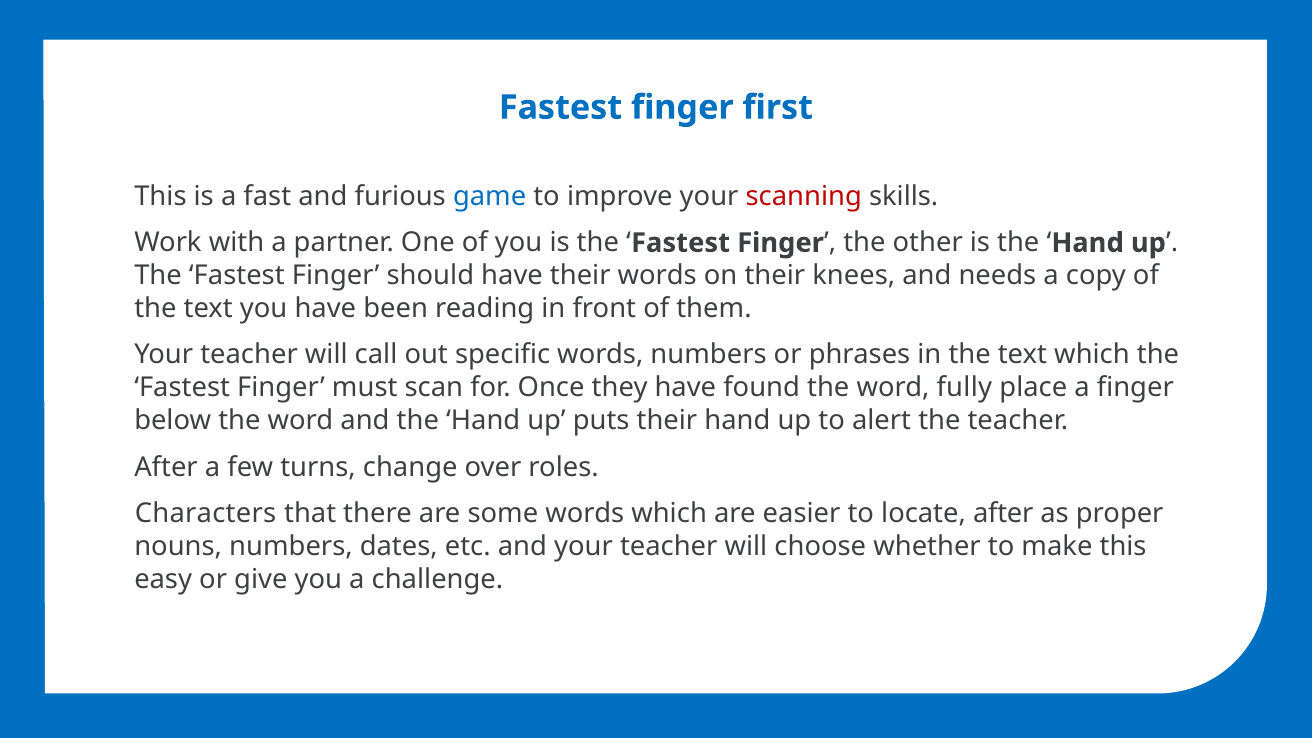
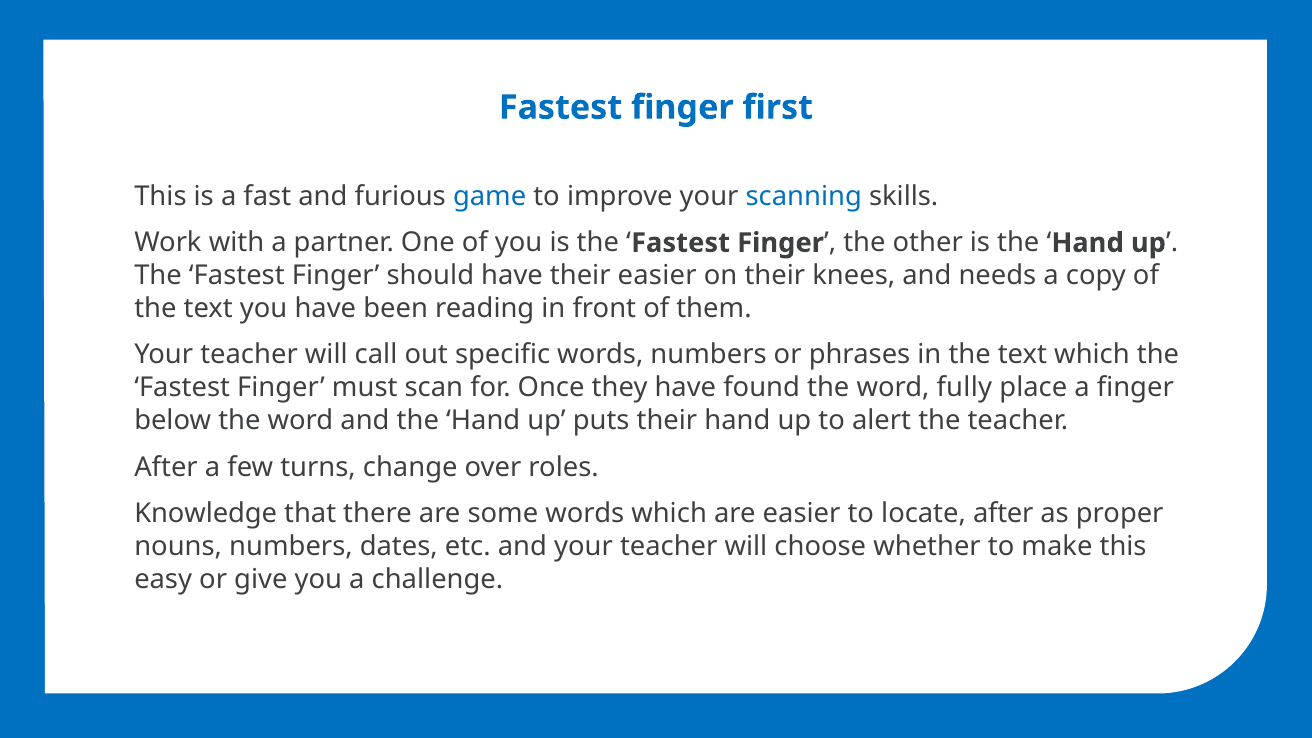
scanning colour: red -> blue
their words: words -> easier
Characters: Characters -> Knowledge
